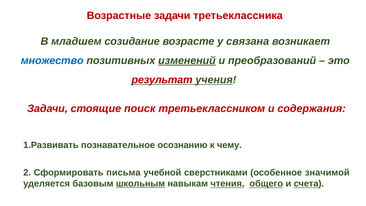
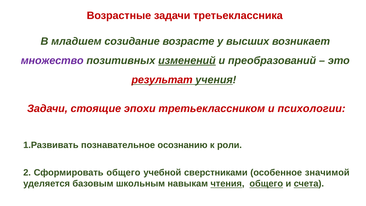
связана: связана -> высших
множество colour: blue -> purple
поиск: поиск -> эпохи
содержания: содержания -> психологии
чему: чему -> роли
Сформировать письма: письма -> общего
школьным underline: present -> none
